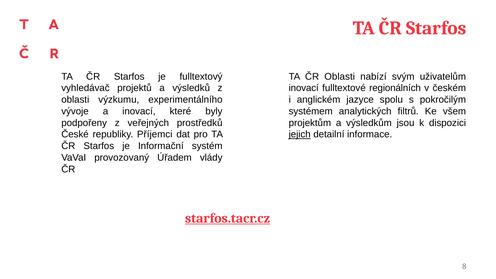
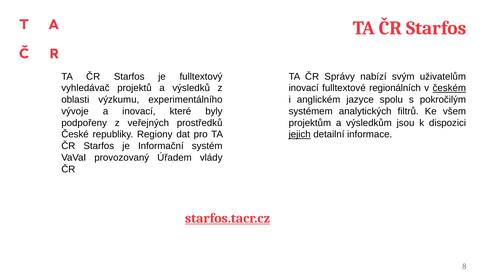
ČR Oblasti: Oblasti -> Správy
českém underline: none -> present
Příjemci: Příjemci -> Regiony
